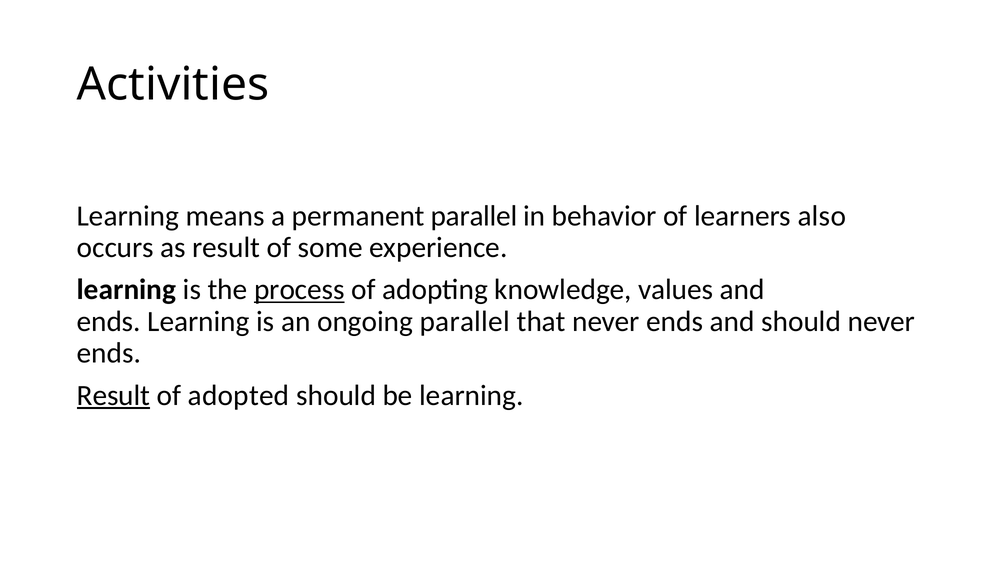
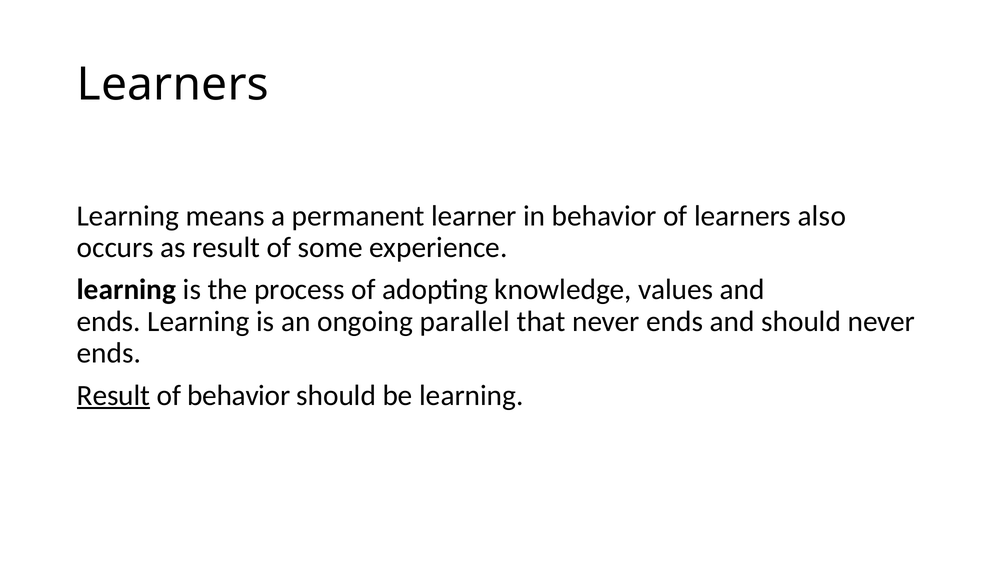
Activities at (173, 85): Activities -> Learners
permanent parallel: parallel -> learner
process underline: present -> none
of adopted: adopted -> behavior
